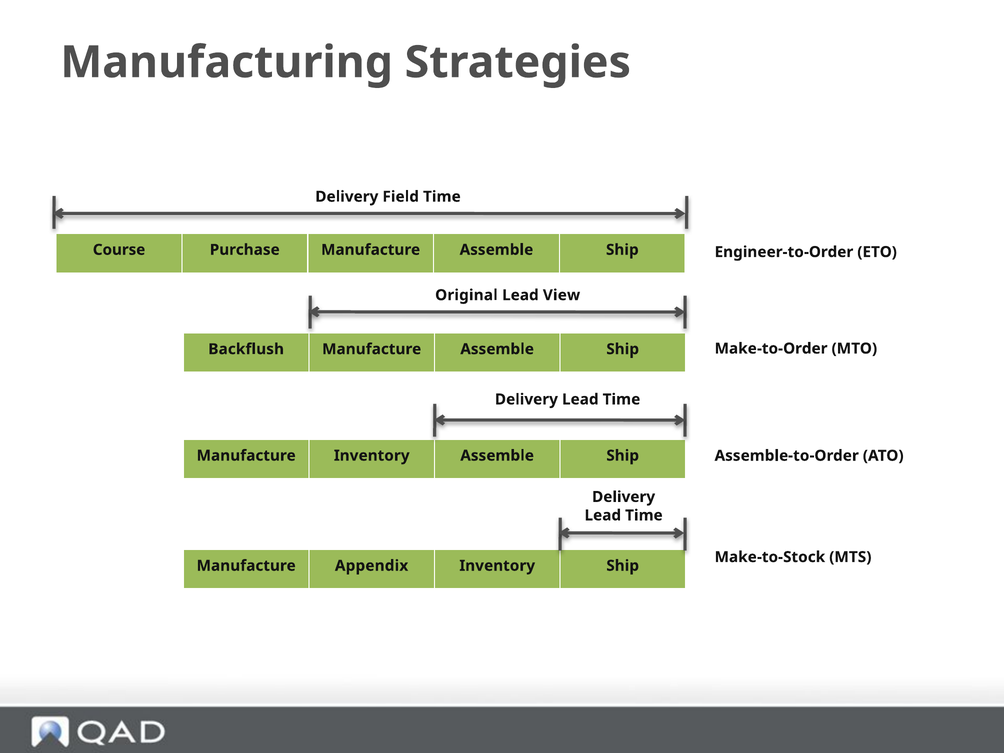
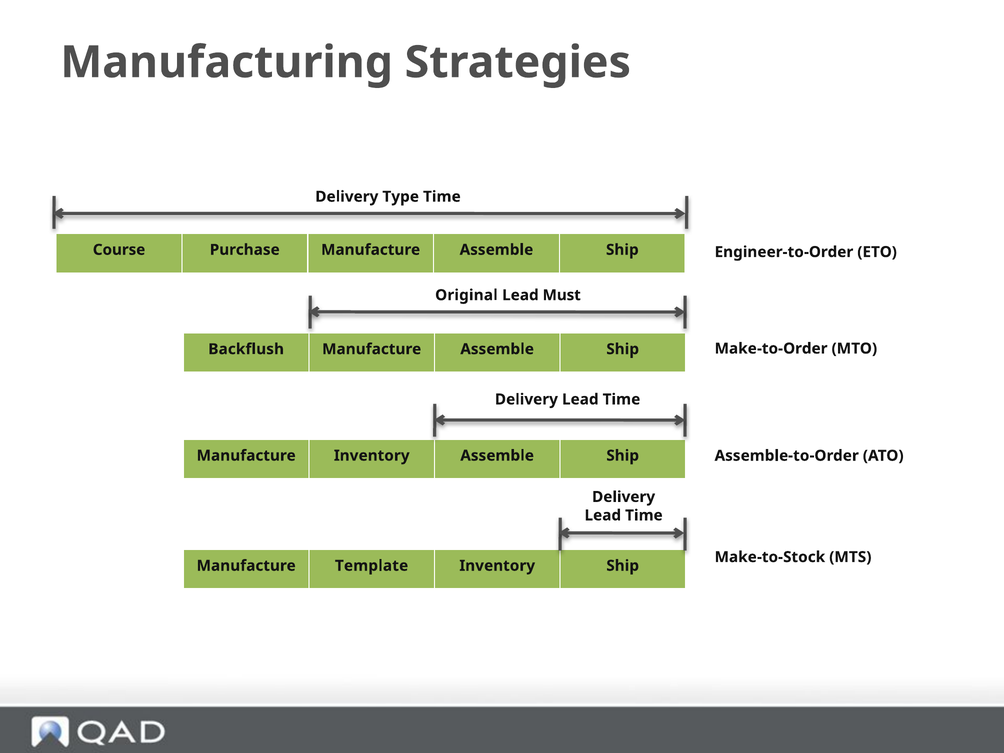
Field: Field -> Type
View: View -> Must
Appendix: Appendix -> Template
